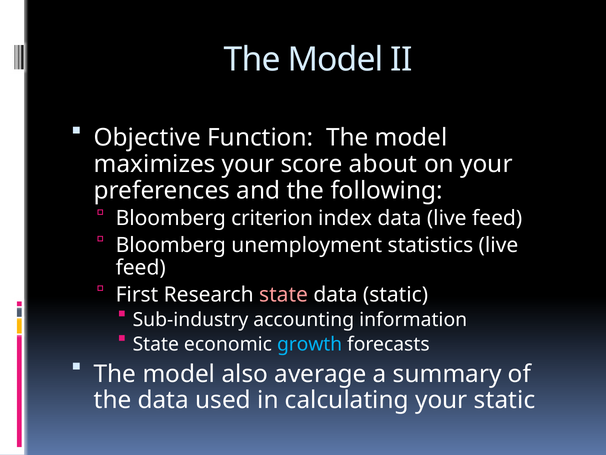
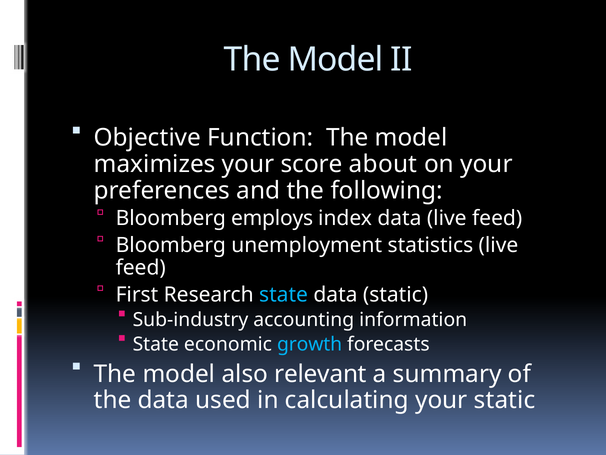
criterion: criterion -> employs
state at (284, 294) colour: pink -> light blue
average: average -> relevant
